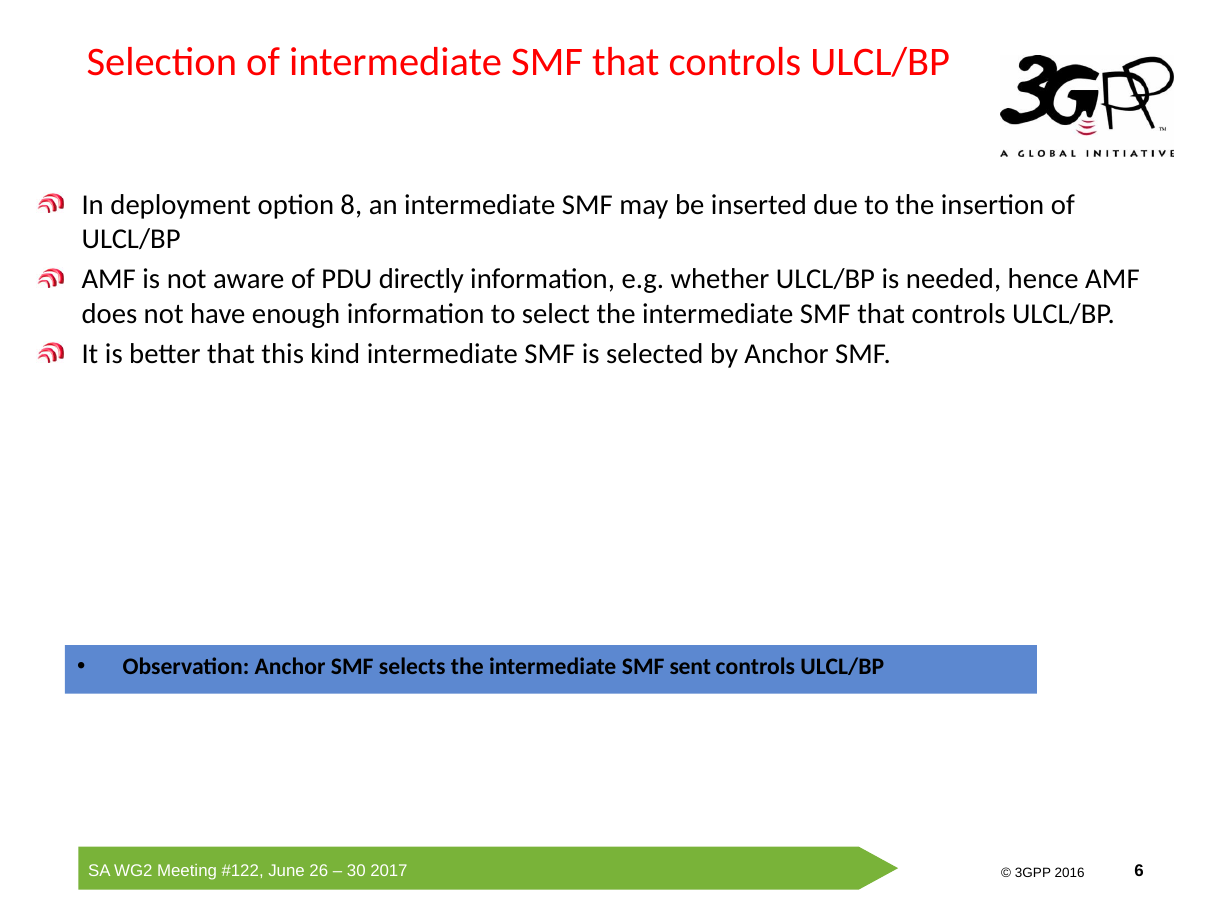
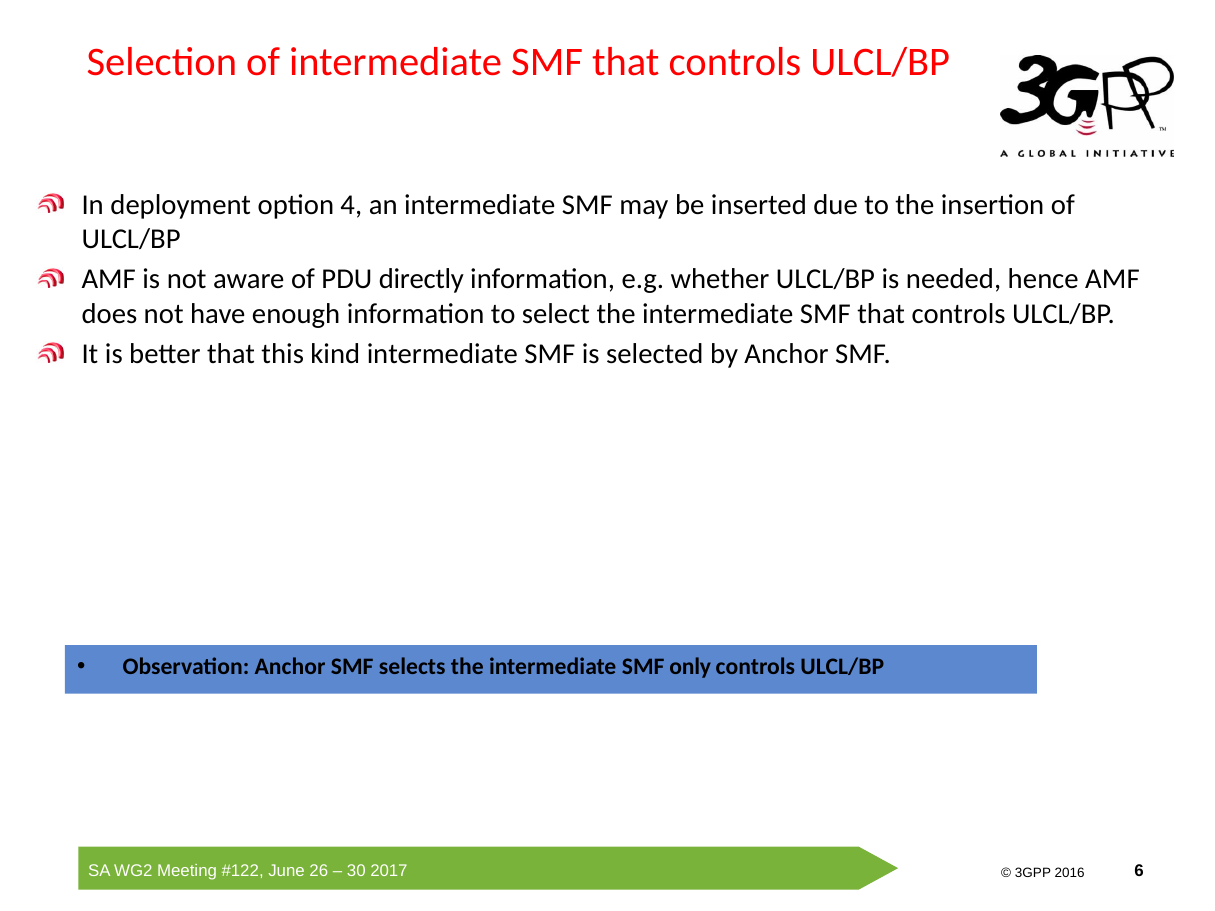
8: 8 -> 4
sent: sent -> only
